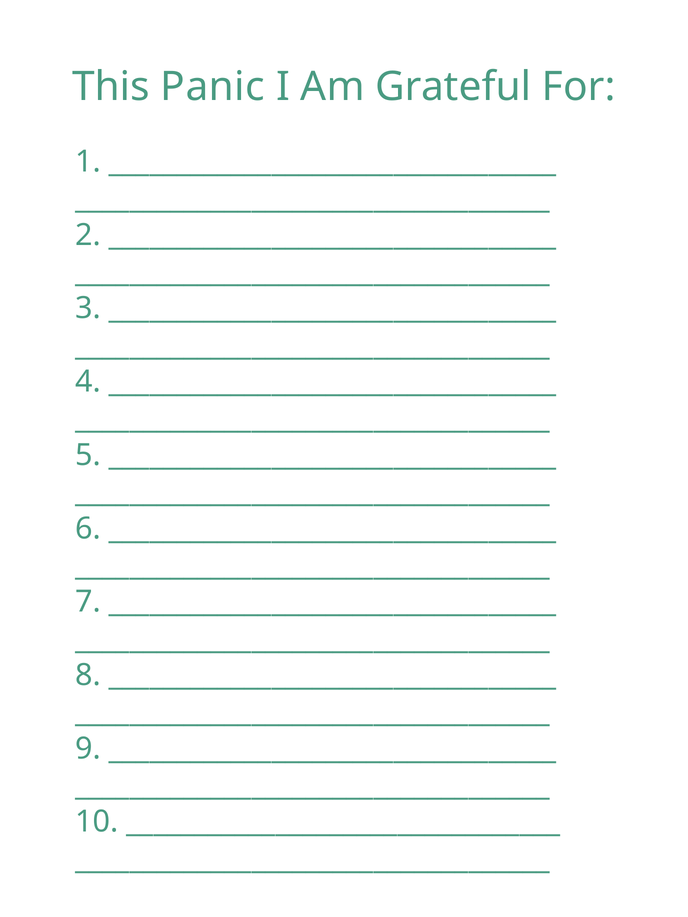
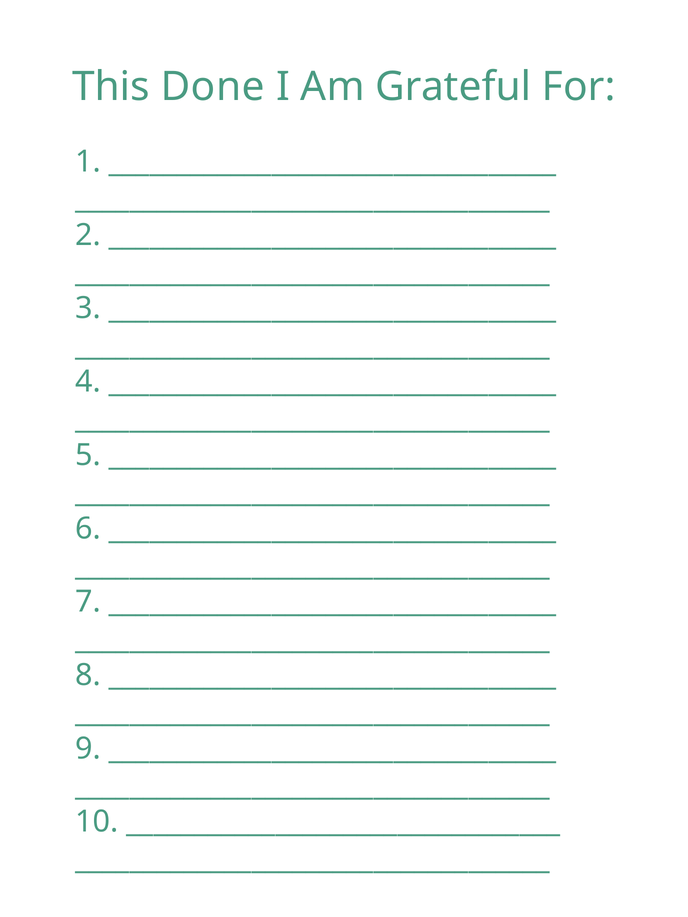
Panic: Panic -> Done
